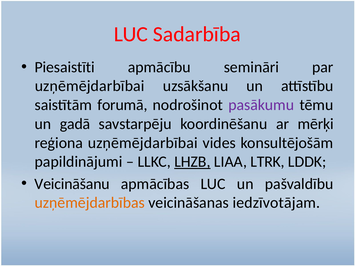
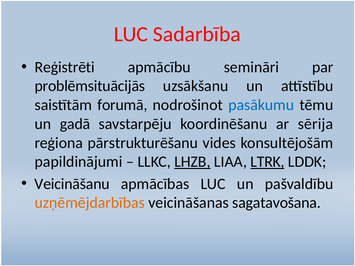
Piesaistīti: Piesaistīti -> Reģistrēti
uzņēmējdarbībai at (90, 86): uzņēmējdarbībai -> problēmsituācijās
pasākumu colour: purple -> blue
mērķi: mērķi -> sērija
reģiona uzņēmējdarbībai: uzņēmējdarbībai -> pārstrukturēšanu
LTRK underline: none -> present
iedzīvotājam: iedzīvotājam -> sagatavošana
